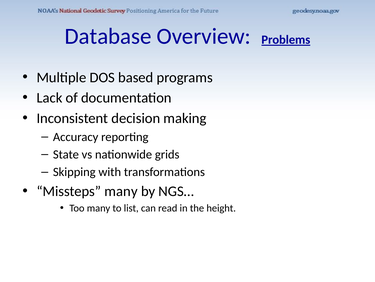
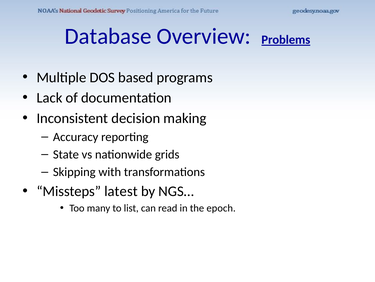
Missteps many: many -> latest
height: height -> epoch
